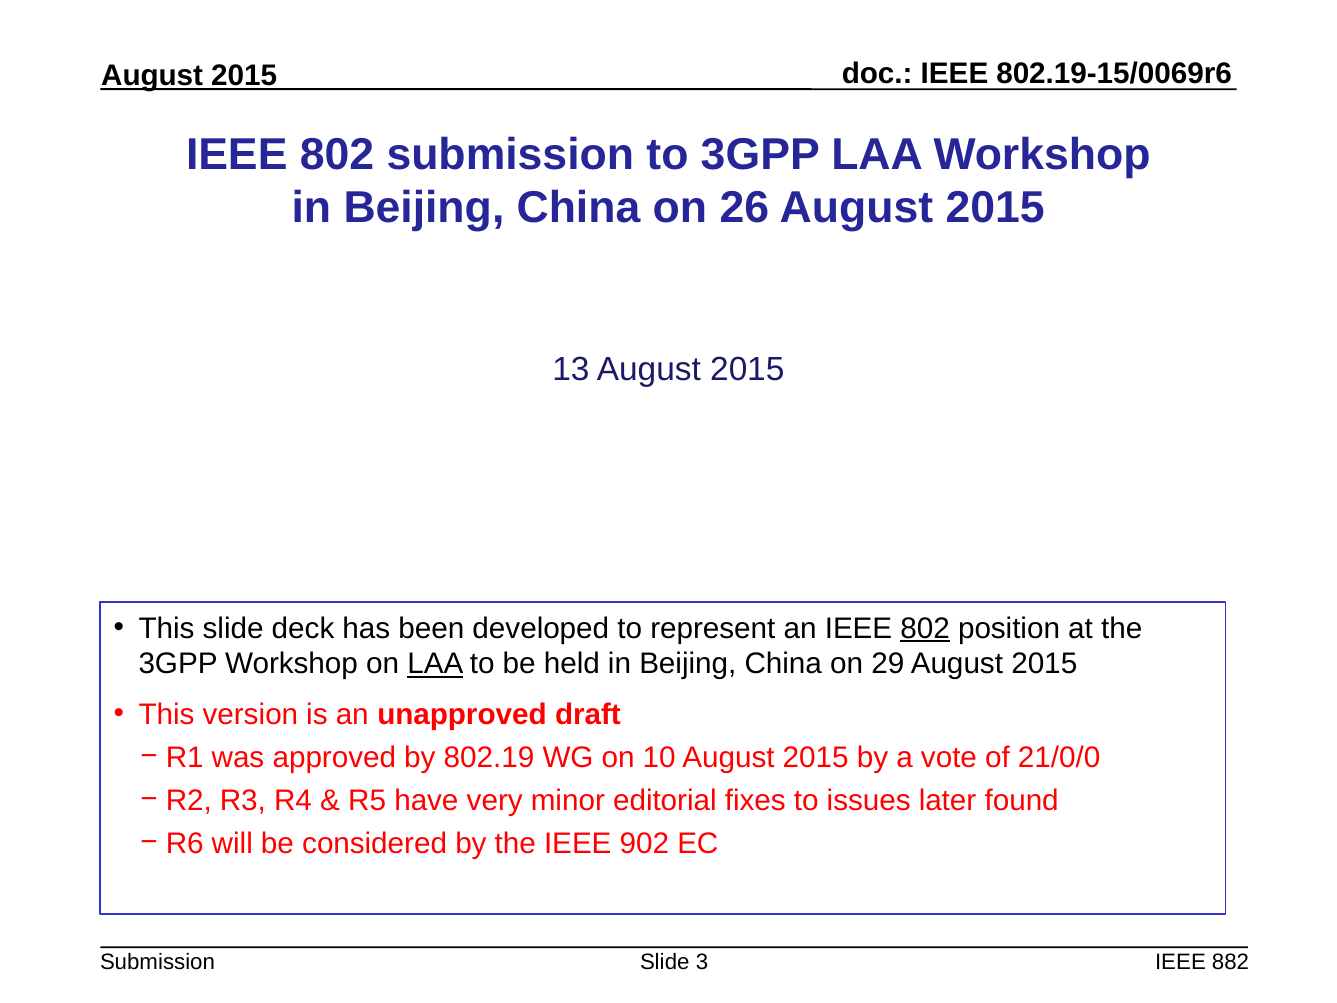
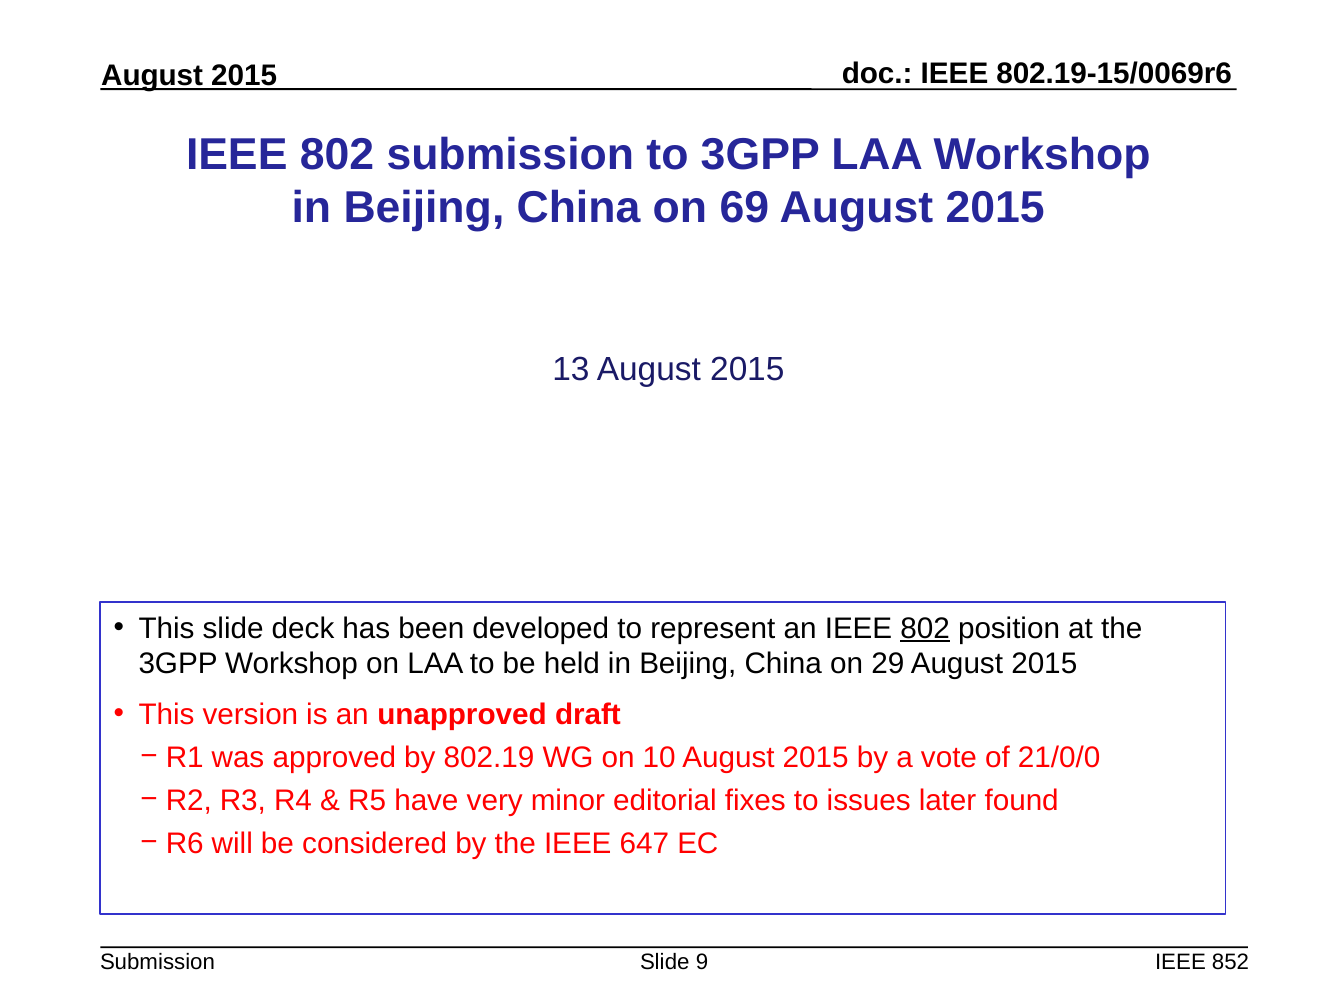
26: 26 -> 69
LAA at (435, 664) underline: present -> none
902: 902 -> 647
3: 3 -> 9
882: 882 -> 852
